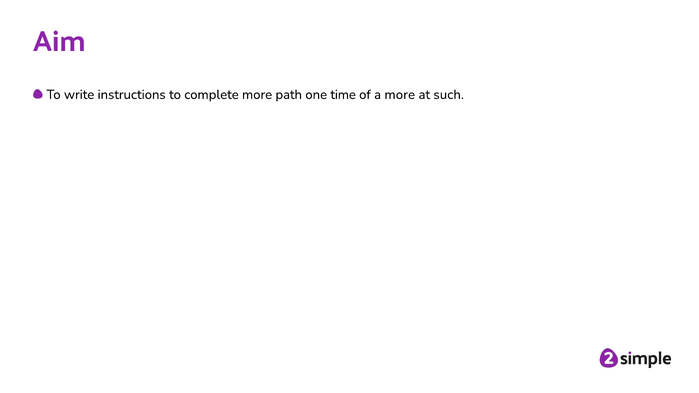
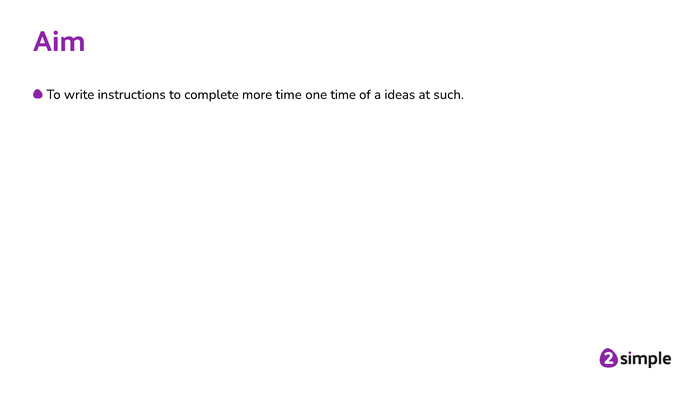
more path: path -> time
a more: more -> ideas
